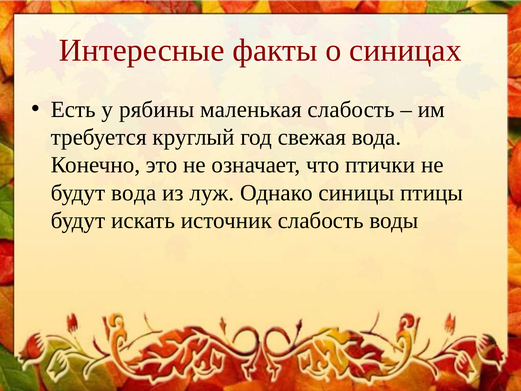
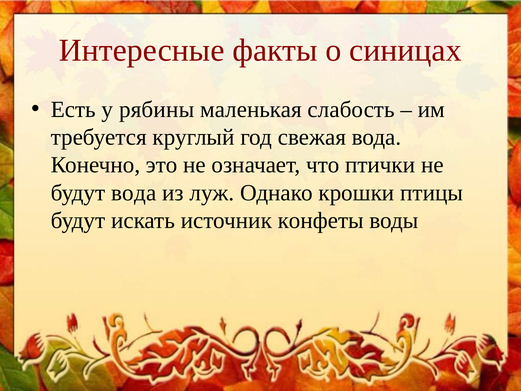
синицы: синицы -> крошки
источник слабость: слабость -> конфеты
